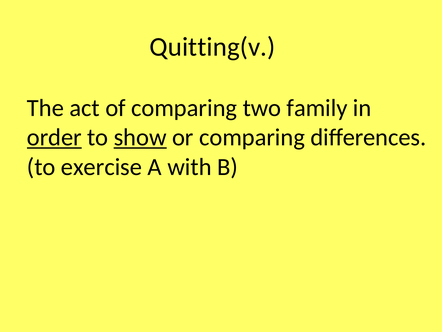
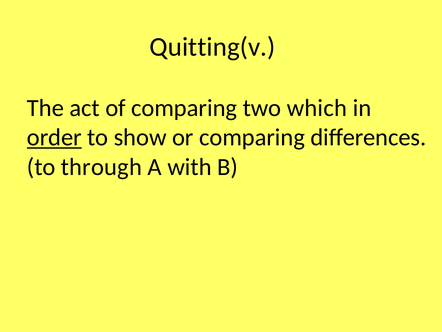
family: family -> which
show underline: present -> none
exercise: exercise -> through
